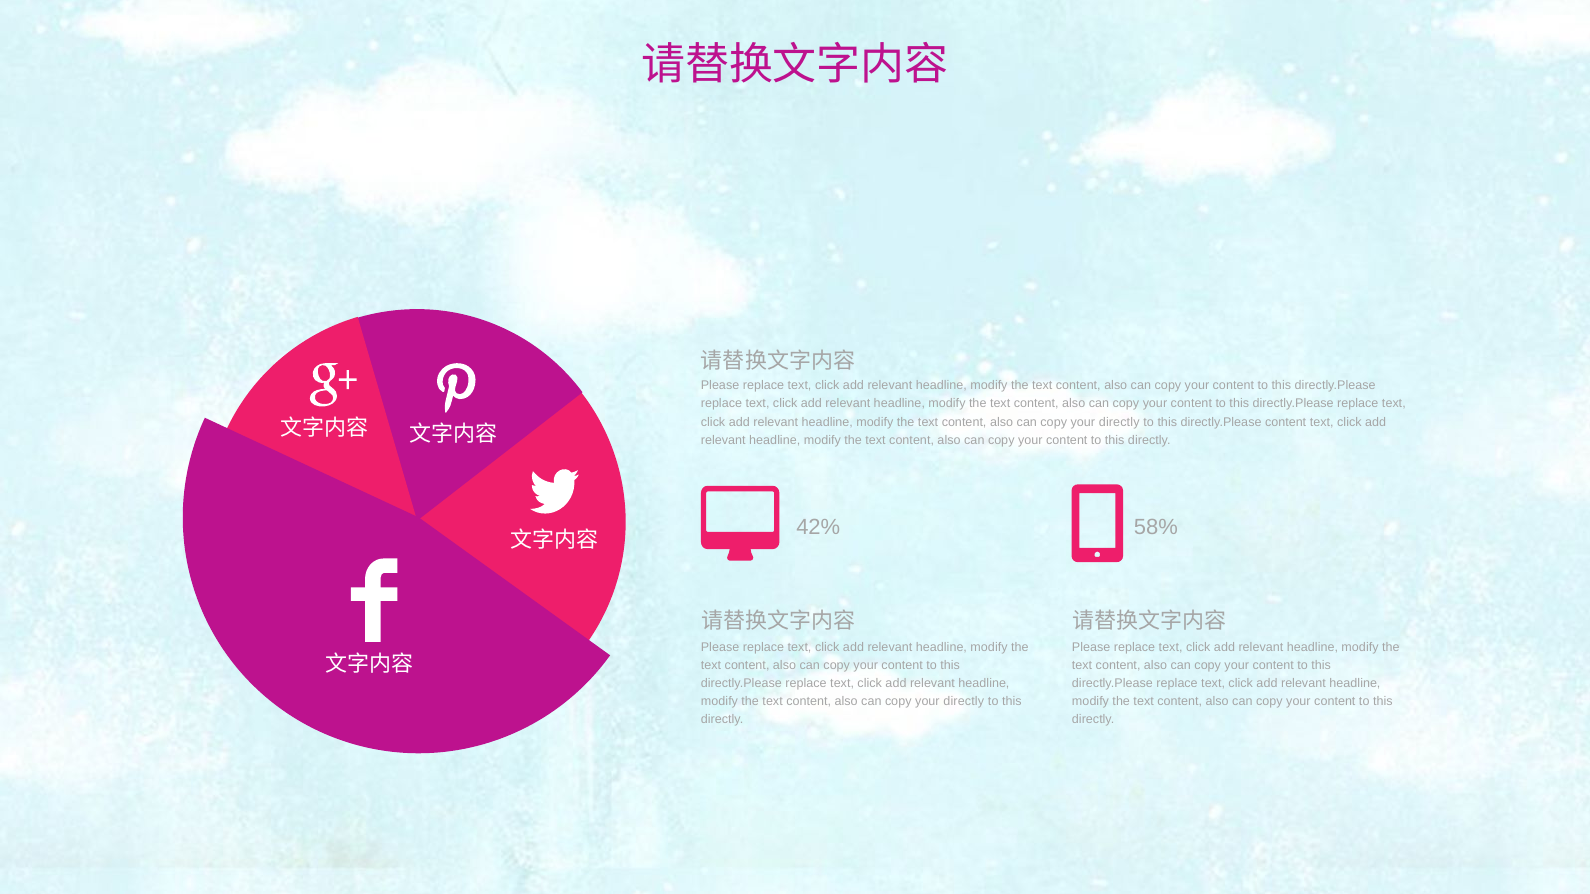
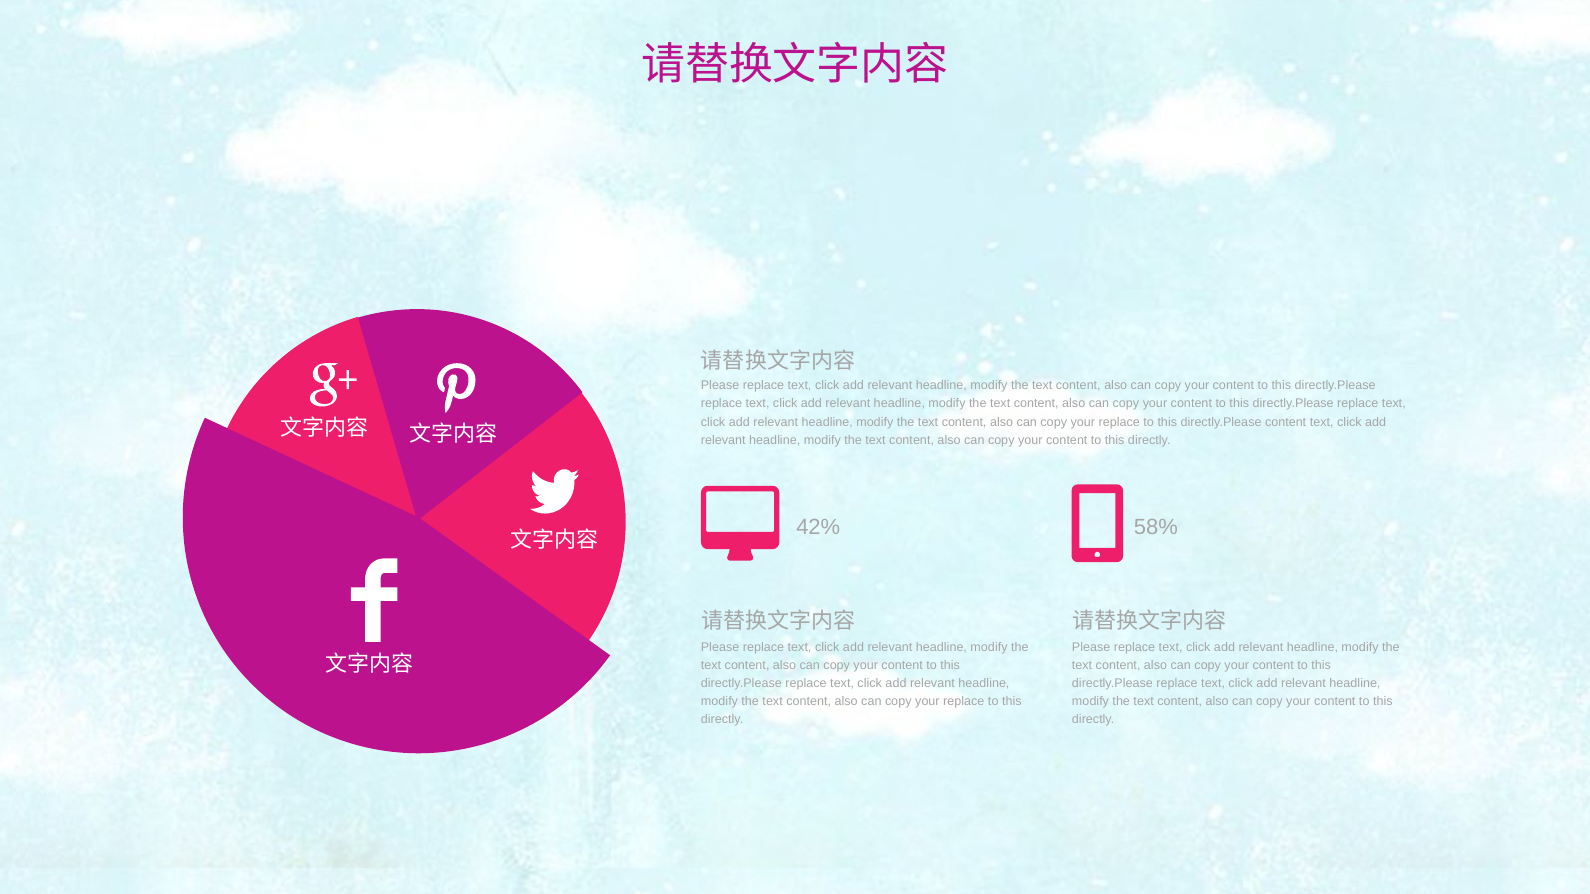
directly at (1119, 422): directly -> replace
directly at (964, 702): directly -> replace
